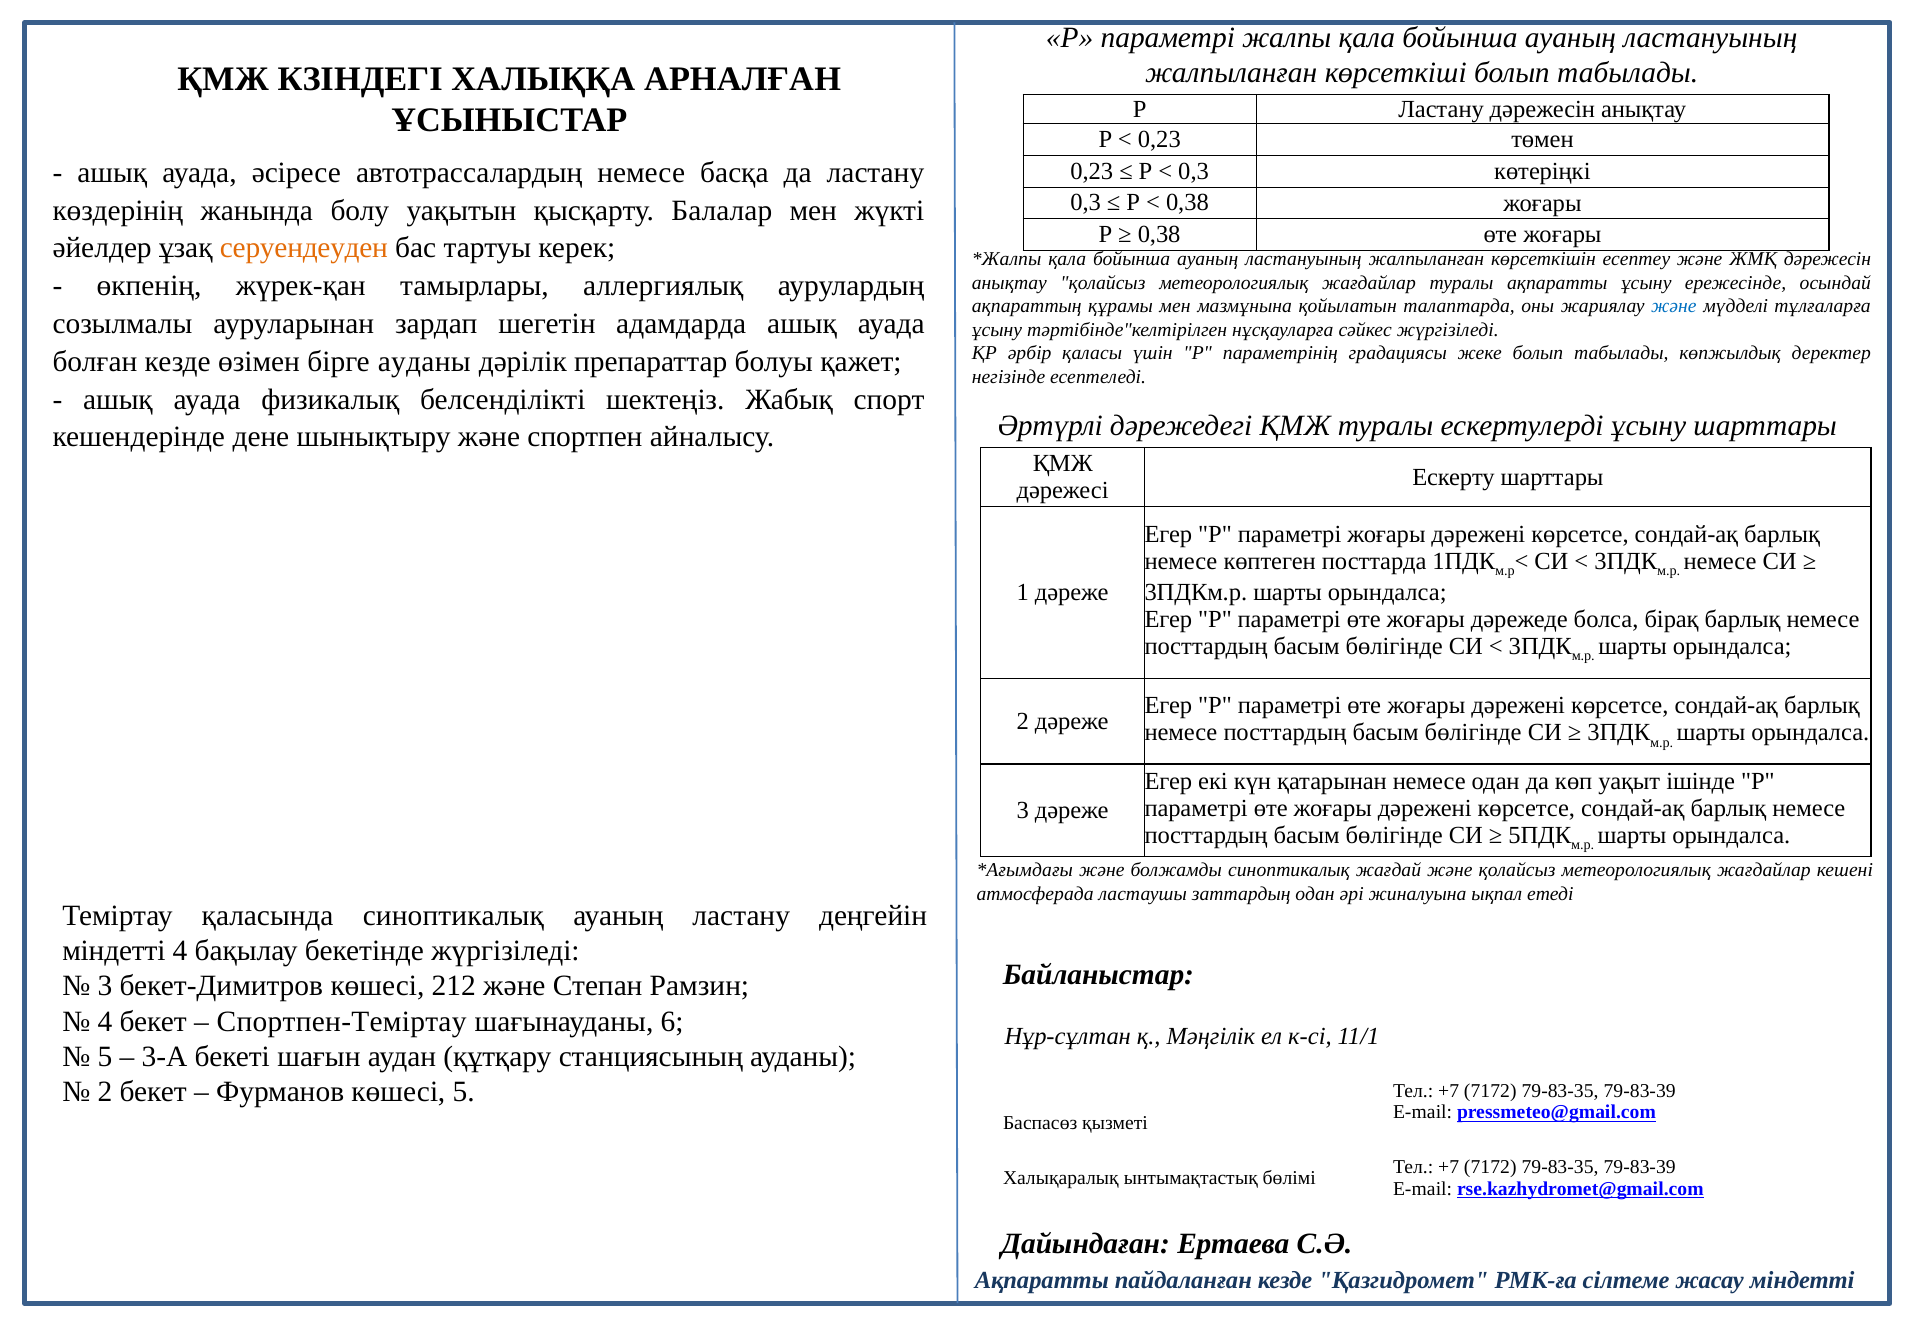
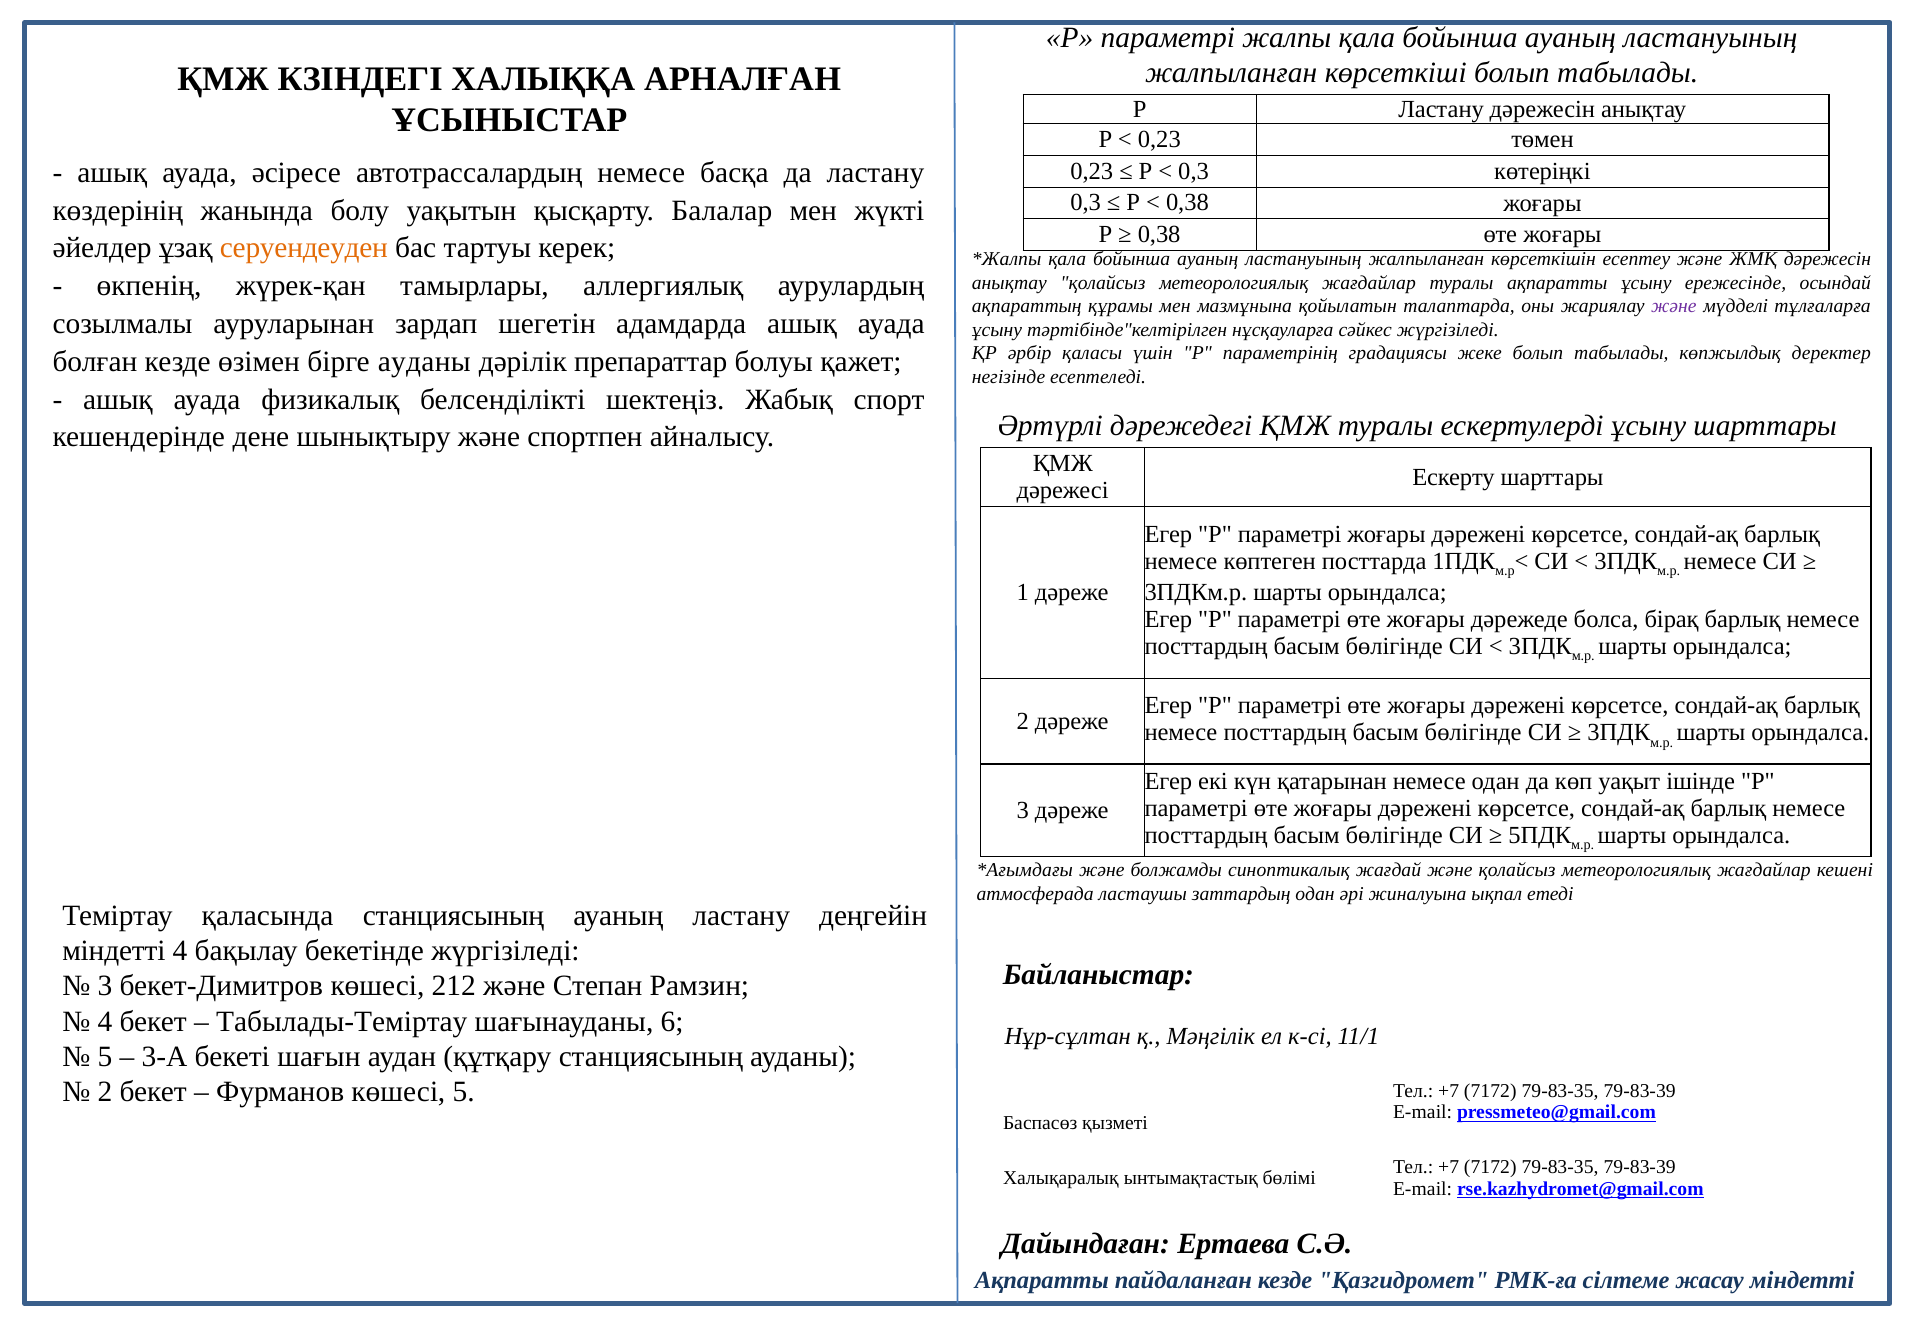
және at (1674, 306) colour: blue -> purple
қаласында синоптикалық: синоптикалық -> станциясының
Спортпен-Теміртау: Спортпен-Теміртау -> Табылады-Теміртау
